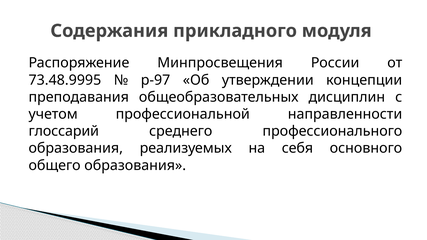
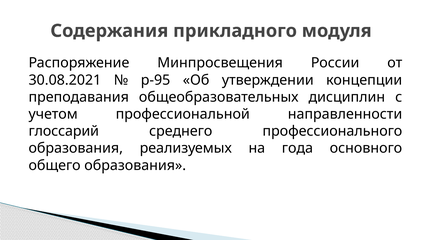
73.48.9995: 73.48.9995 -> 30.08.2021
р-97: р-97 -> р-95
себя: себя -> года
